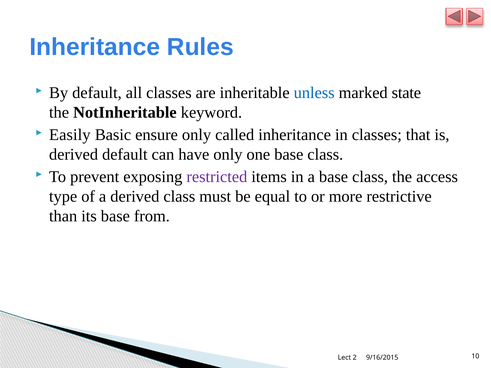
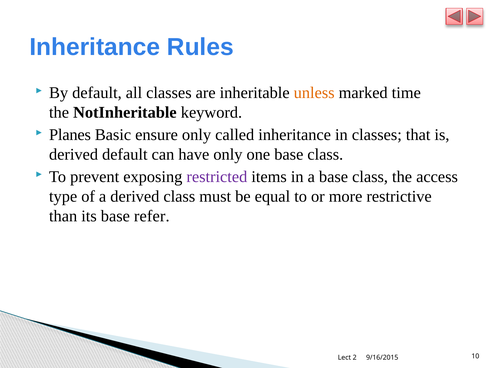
unless colour: blue -> orange
state: state -> time
Easily: Easily -> Planes
from: from -> refer
